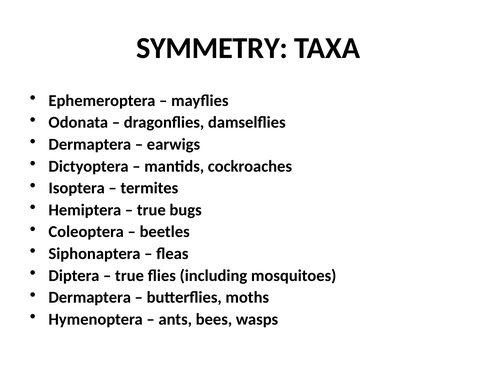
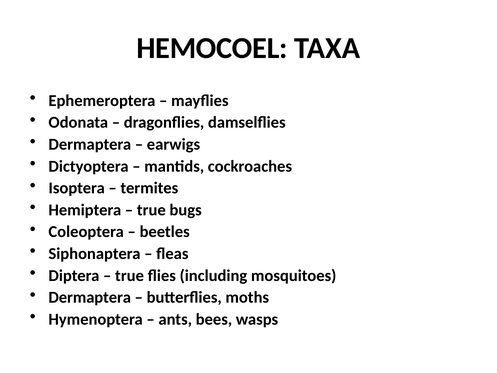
SYMMETRY: SYMMETRY -> HEMOCOEL
